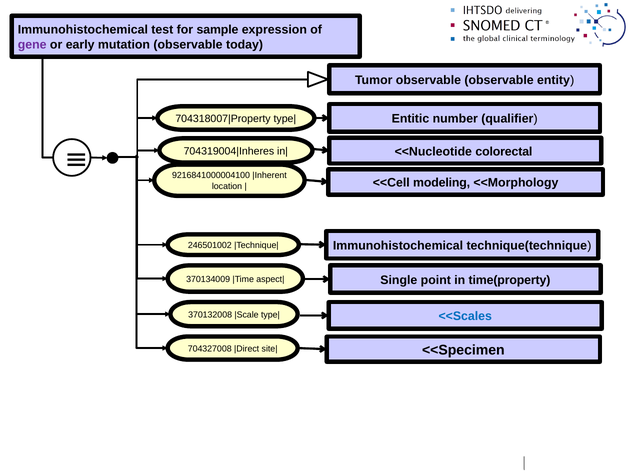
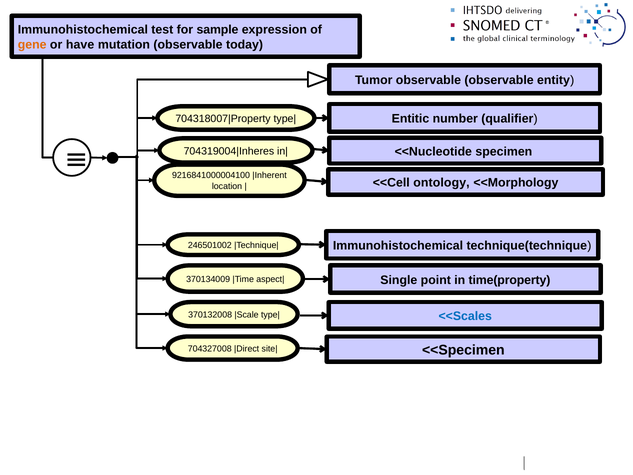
gene colour: purple -> orange
early: early -> have
colorectal: colorectal -> specimen
modeling: modeling -> ontology
